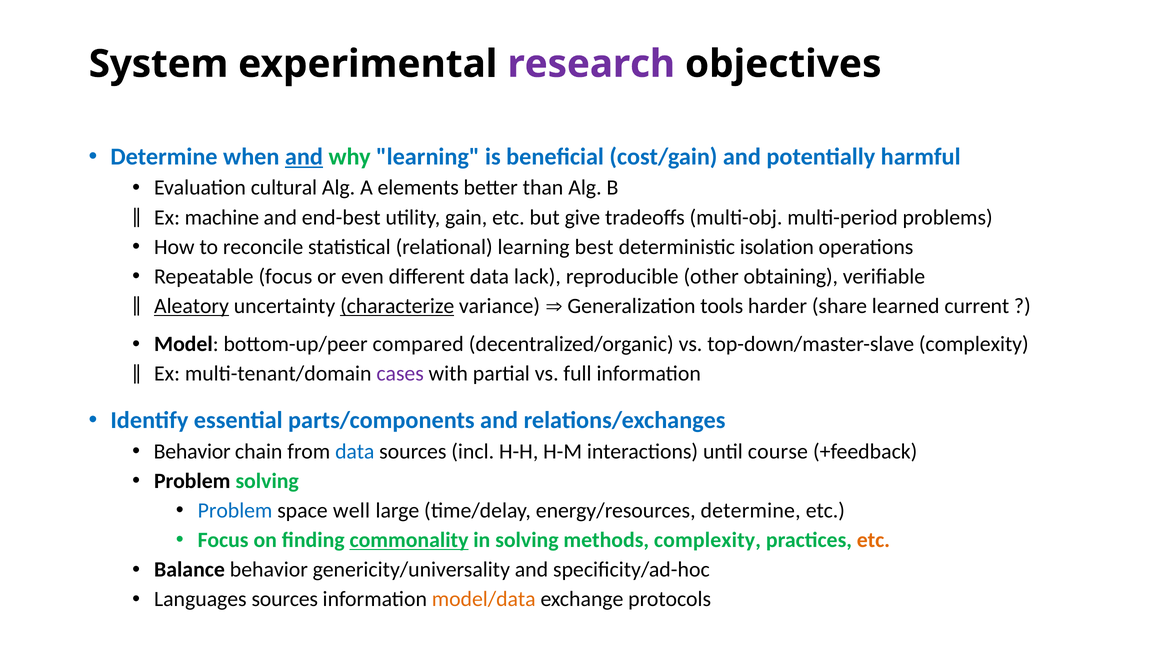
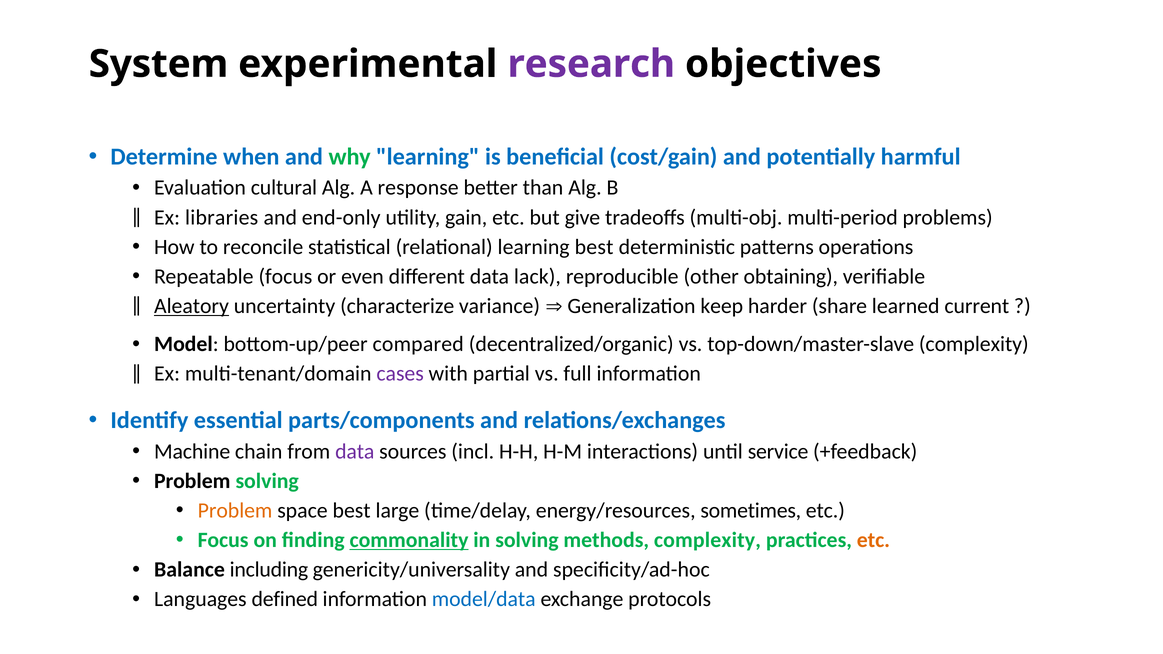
and at (304, 157) underline: present -> none
elements: elements -> response
machine: machine -> libraries
end-best: end-best -> end-only
isolation: isolation -> patterns
characterize underline: present -> none
tools: tools -> keep
Behavior at (192, 451): Behavior -> Machine
data at (355, 451) colour: blue -> purple
course: course -> service
Problem at (235, 511) colour: blue -> orange
space well: well -> best
energy/resources determine: determine -> sometimes
Balance behavior: behavior -> including
Languages sources: sources -> defined
model/data colour: orange -> blue
